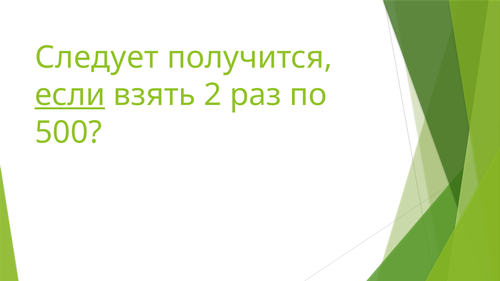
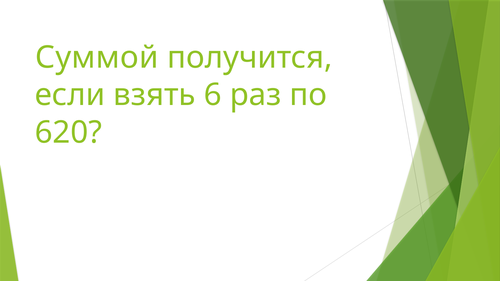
Следует: Следует -> Суммой
если underline: present -> none
2: 2 -> 6
500: 500 -> 620
